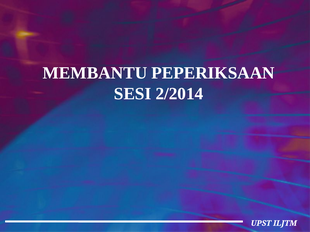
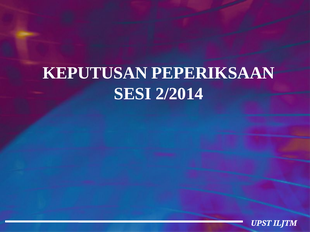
MEMBANTU: MEMBANTU -> KEPUTUSAN
